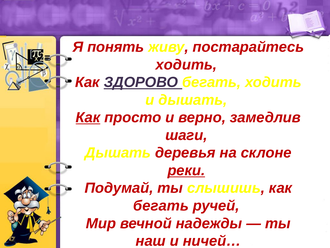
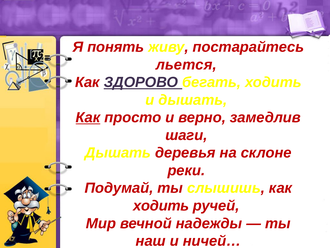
ходить at (186, 65): ходить -> льется
реки underline: present -> none
бегать at (161, 205): бегать -> ходить
